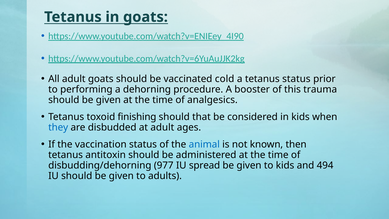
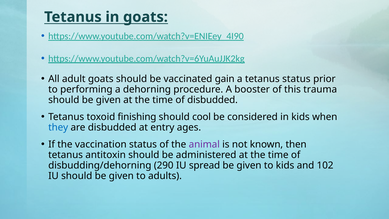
cold: cold -> gain
of analgesics: analgesics -> disbudded
that: that -> cool
at adult: adult -> entry
animal colour: blue -> purple
977: 977 -> 290
494: 494 -> 102
